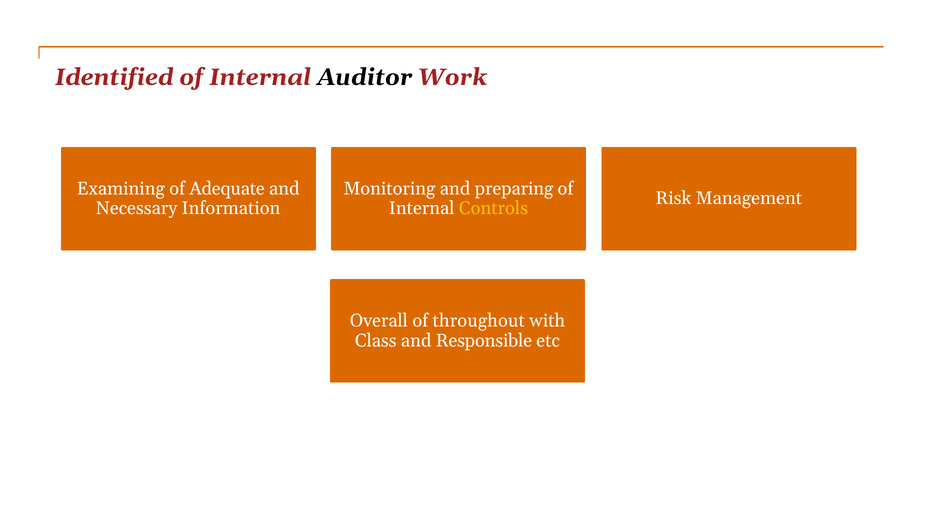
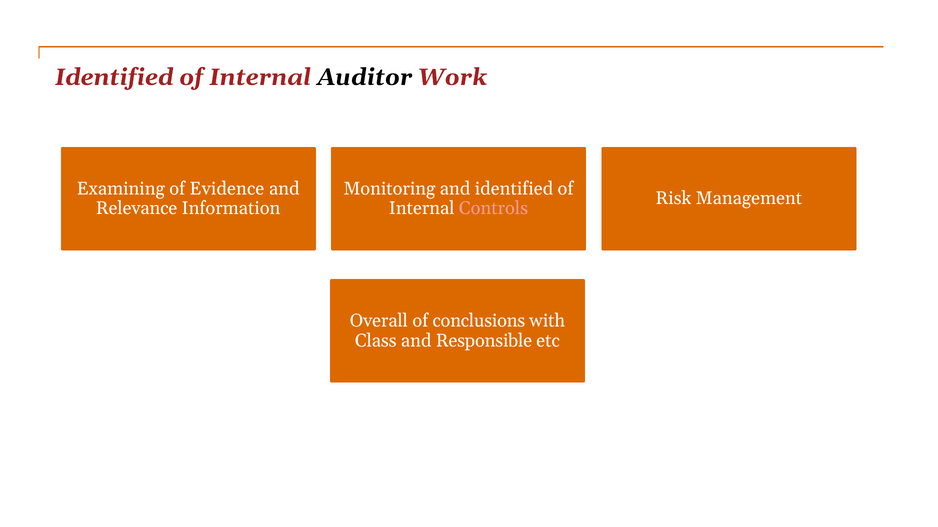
Adequate: Adequate -> Evidence
and preparing: preparing -> identified
Necessary: Necessary -> Relevance
Controls colour: yellow -> pink
throughout: throughout -> conclusions
